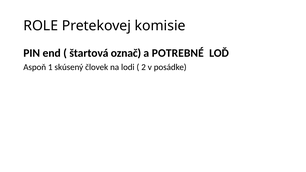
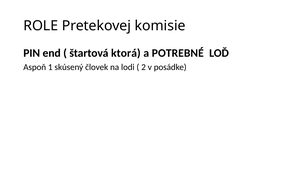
označ: označ -> ktorá
